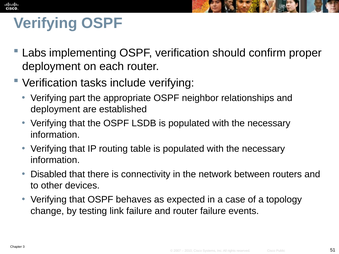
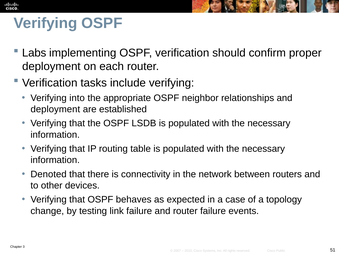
part: part -> into
Disabled: Disabled -> Denoted
